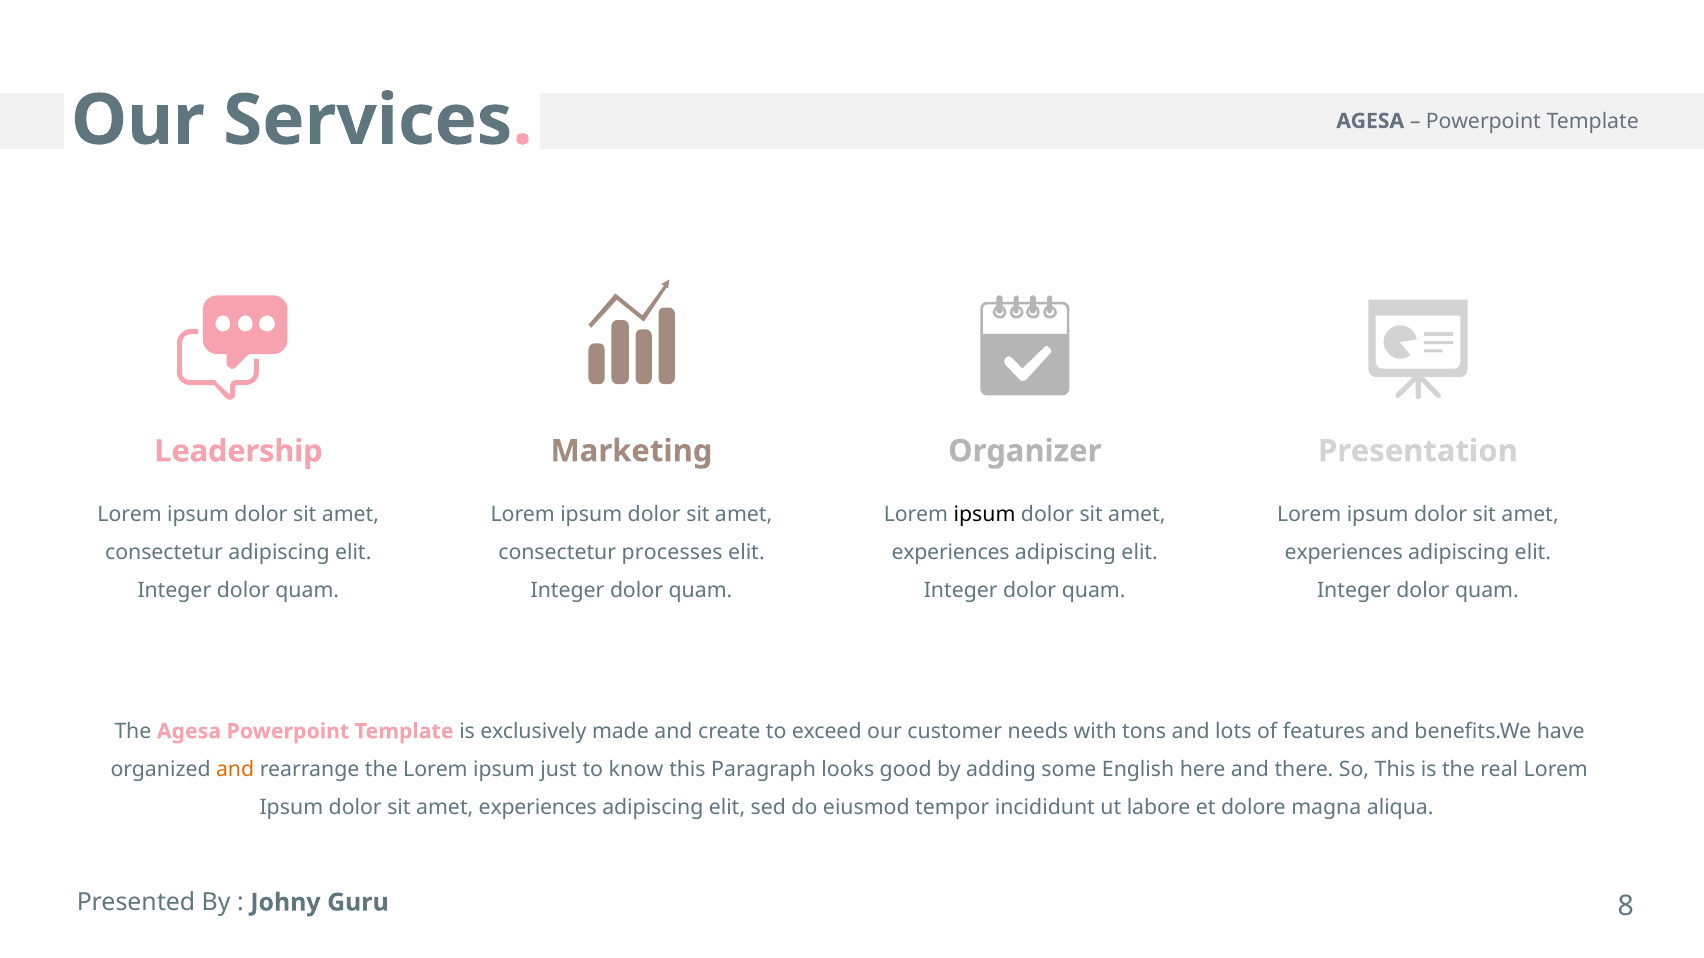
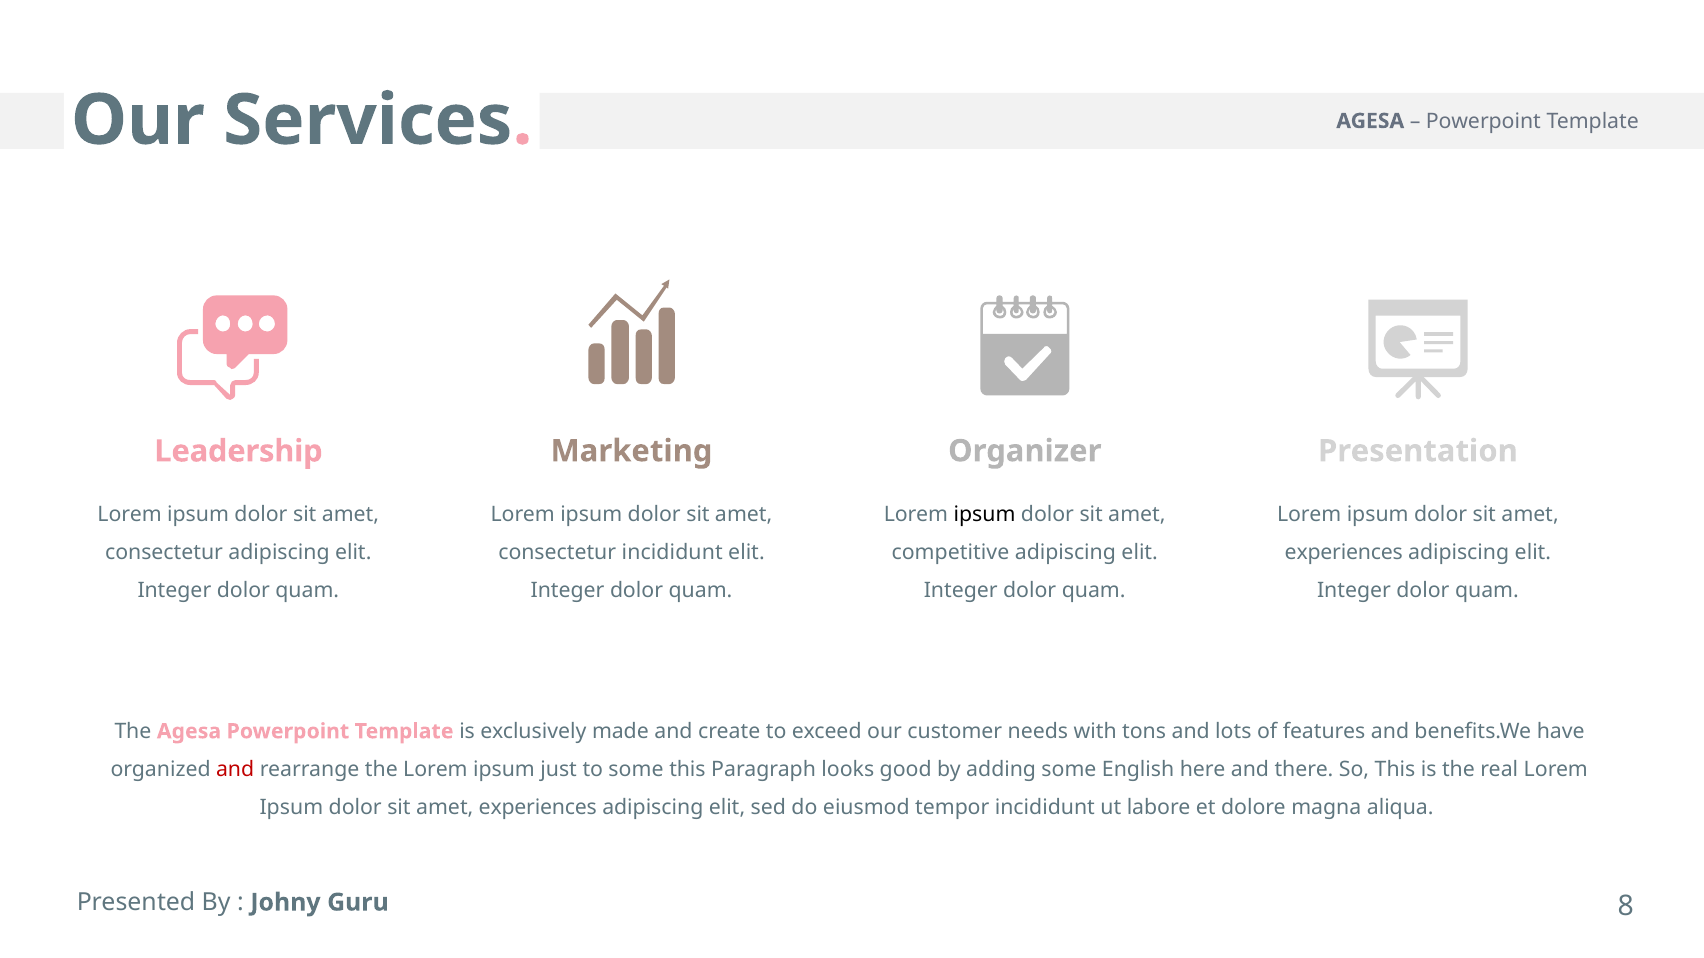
consectetur processes: processes -> incididunt
experiences at (951, 553): experiences -> competitive
and at (235, 770) colour: orange -> red
to know: know -> some
